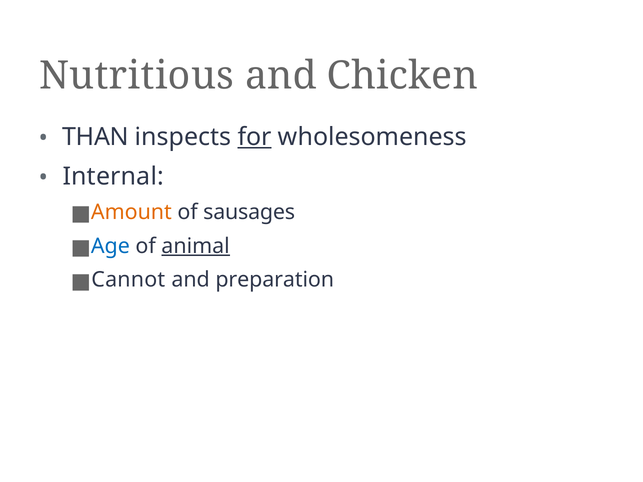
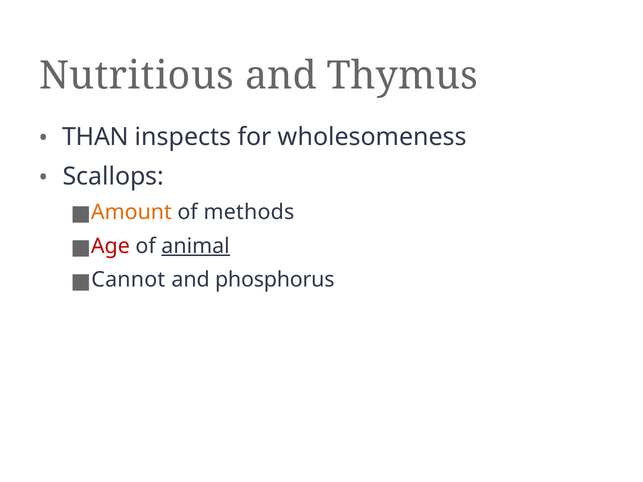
Chicken: Chicken -> Thymus
for underline: present -> none
Internal: Internal -> Scallops
sausages: sausages -> methods
Age colour: blue -> red
preparation: preparation -> phosphorus
